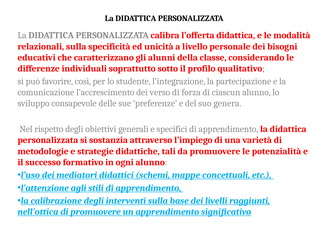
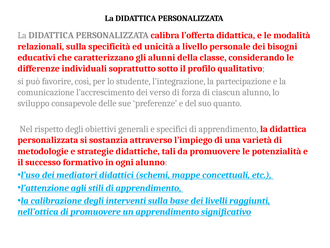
genera: genera -> quanto
